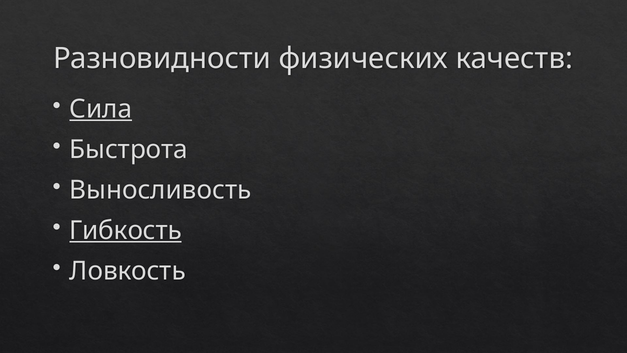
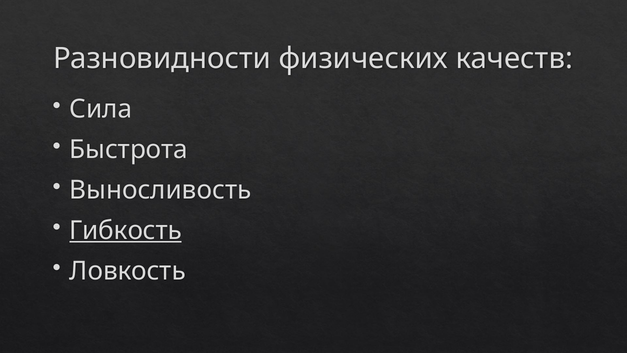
Сила underline: present -> none
